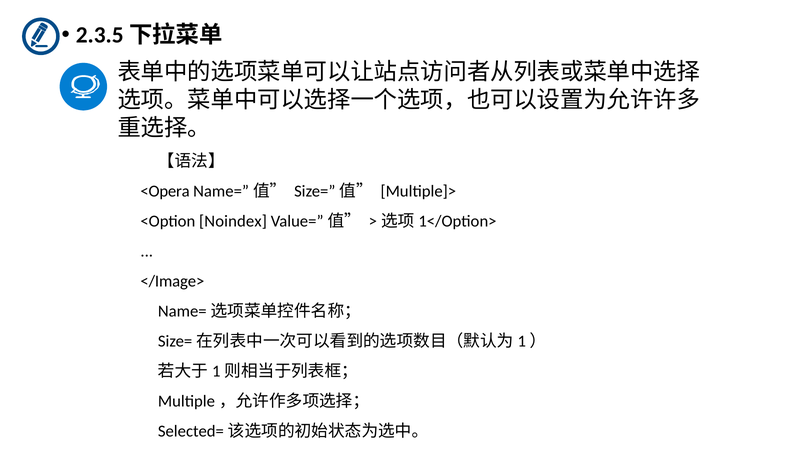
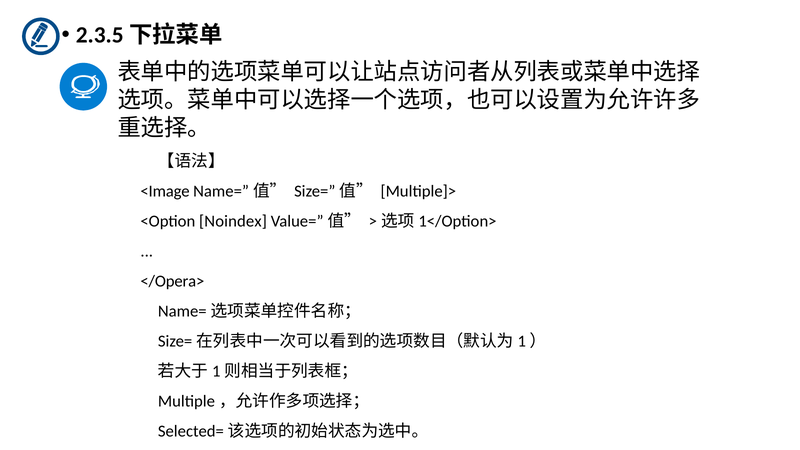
<Opera: <Opera -> <Image
</Image>: </Image> -> </Opera>
